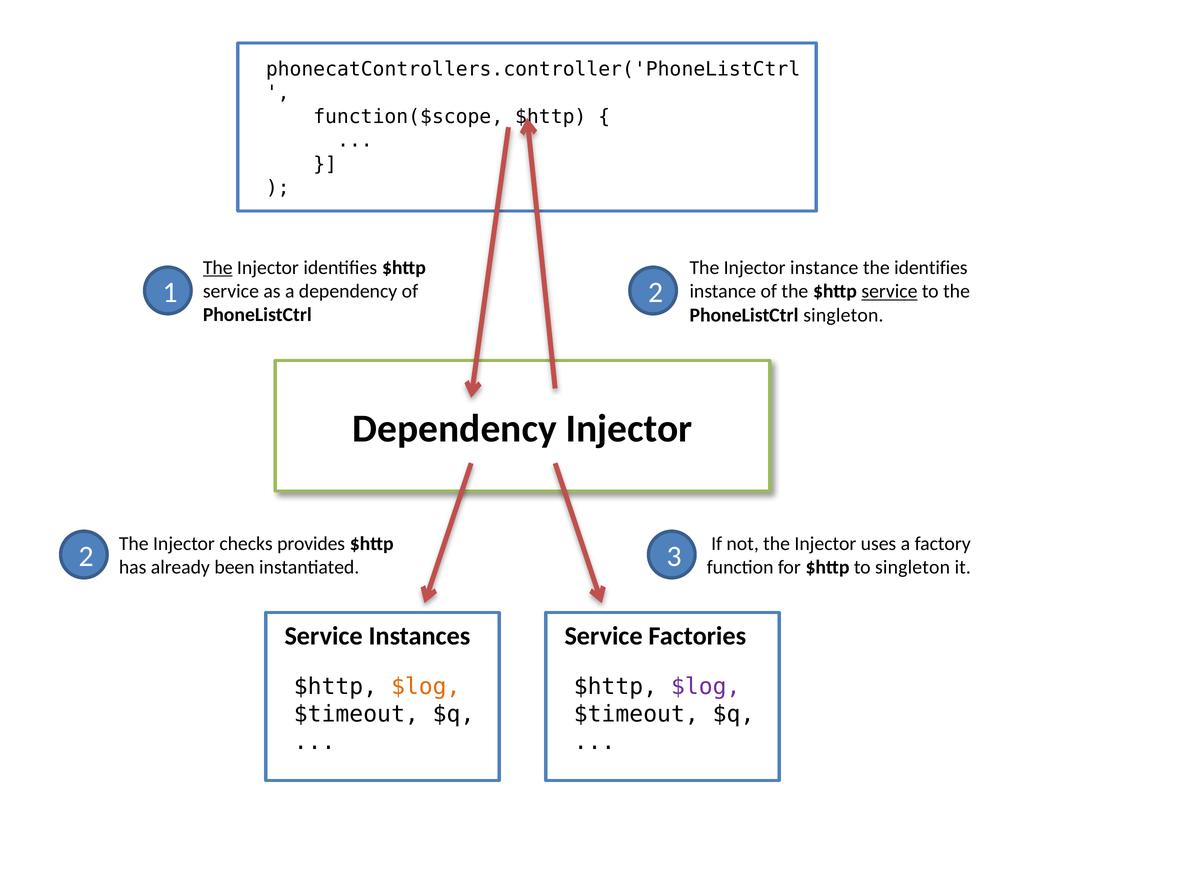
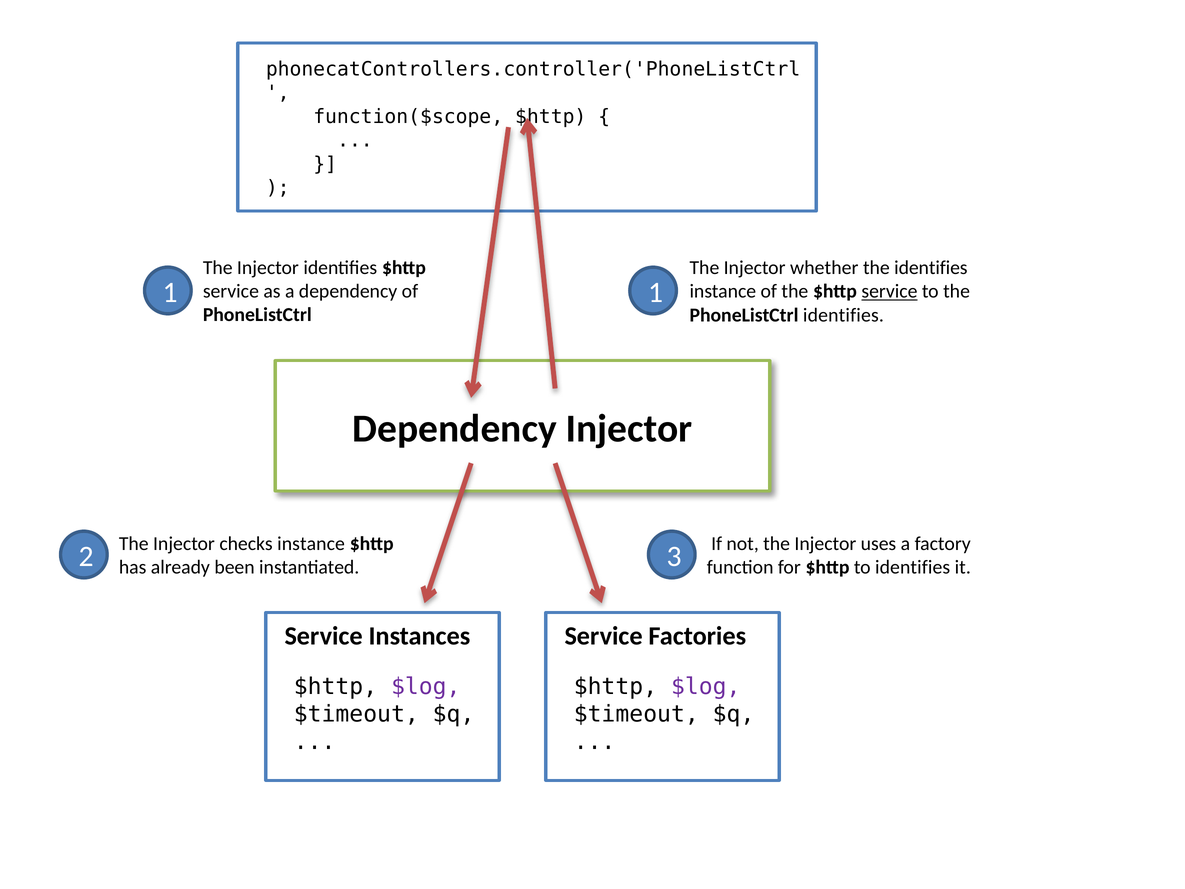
The at (218, 267) underline: present -> none
Injector instance: instance -> whether
1 2: 2 -> 1
PhoneListCtrl singleton: singleton -> identifies
checks provides: provides -> instance
to singleton: singleton -> identifies
$log at (426, 686) colour: orange -> purple
